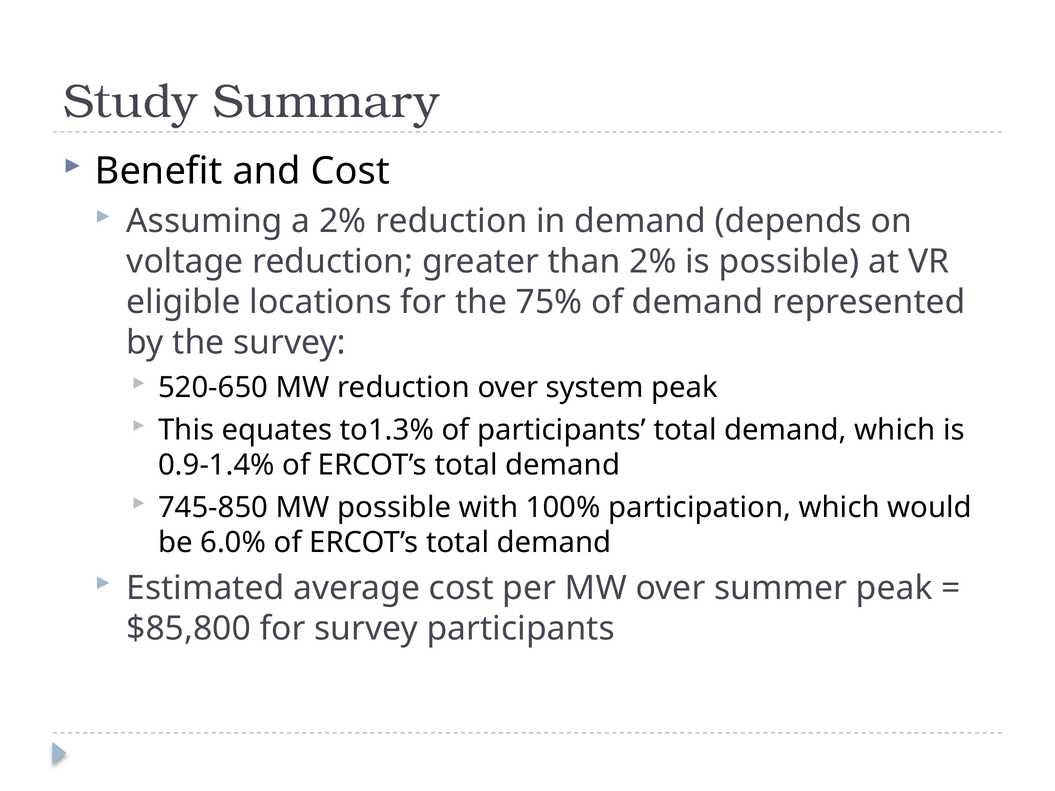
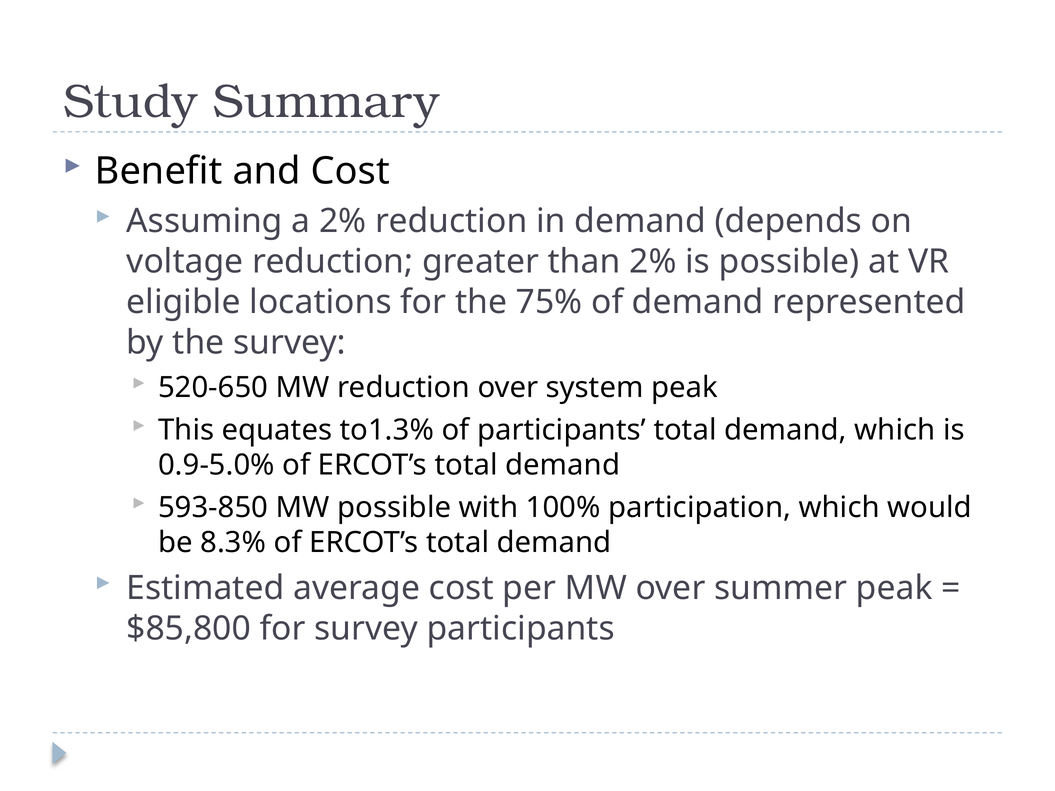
0.9-1.4%: 0.9-1.4% -> 0.9-5.0%
745-850: 745-850 -> 593-850
6.0%: 6.0% -> 8.3%
